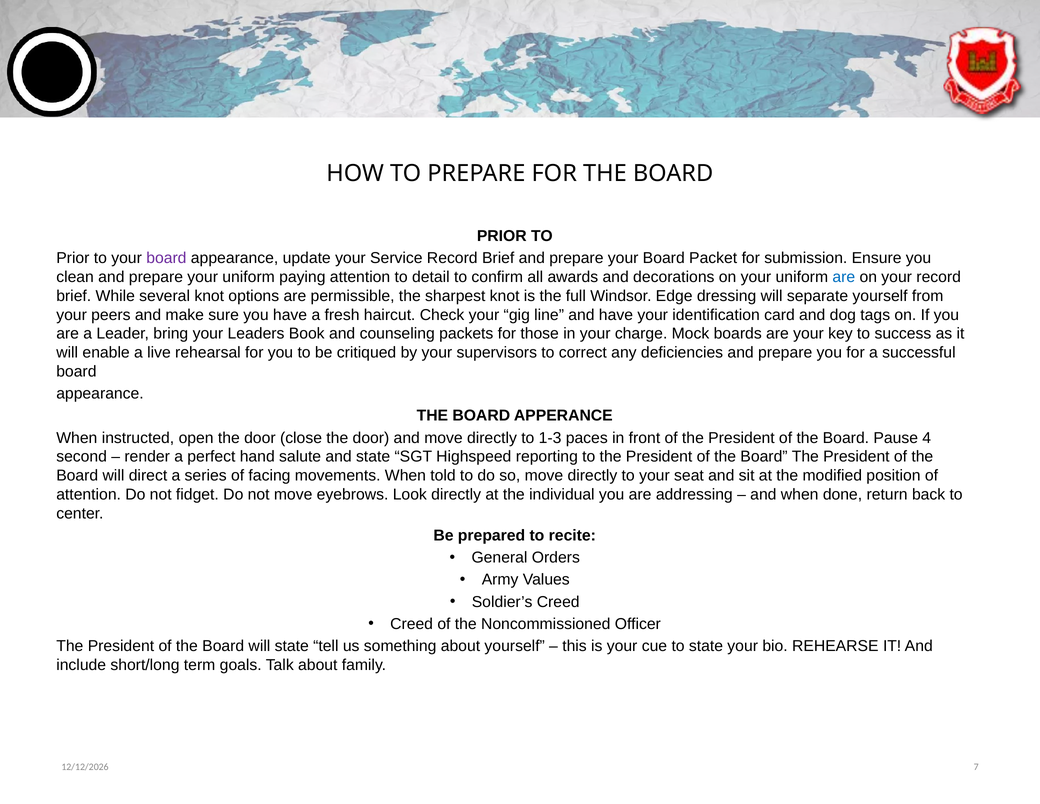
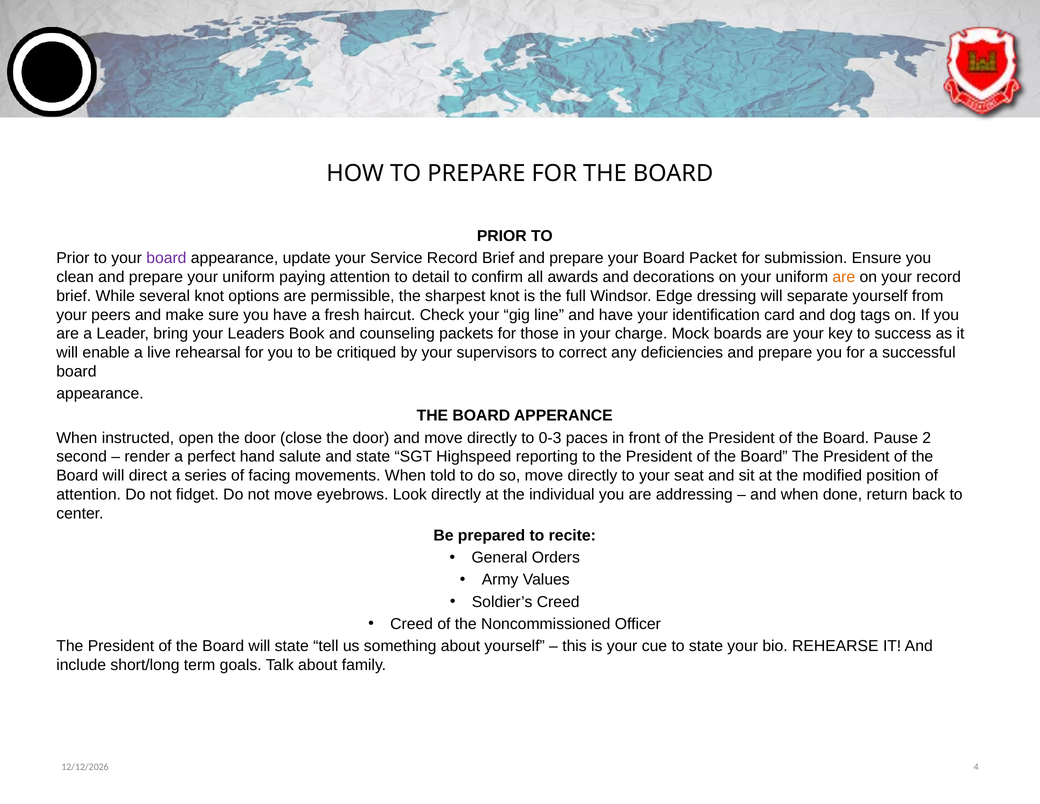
are at (844, 277) colour: blue -> orange
1-3: 1-3 -> 0-3
4: 4 -> 2
7: 7 -> 4
